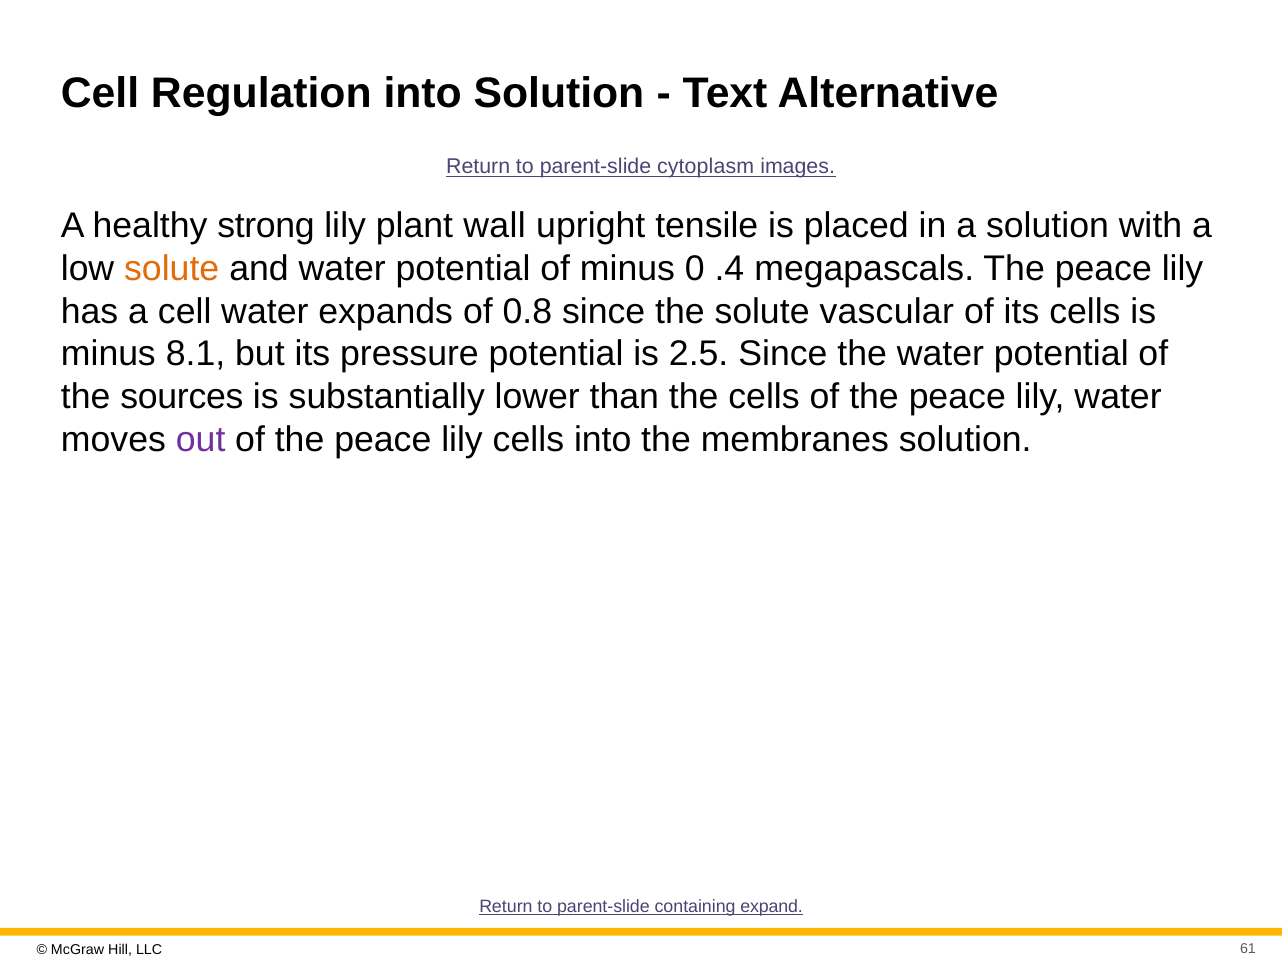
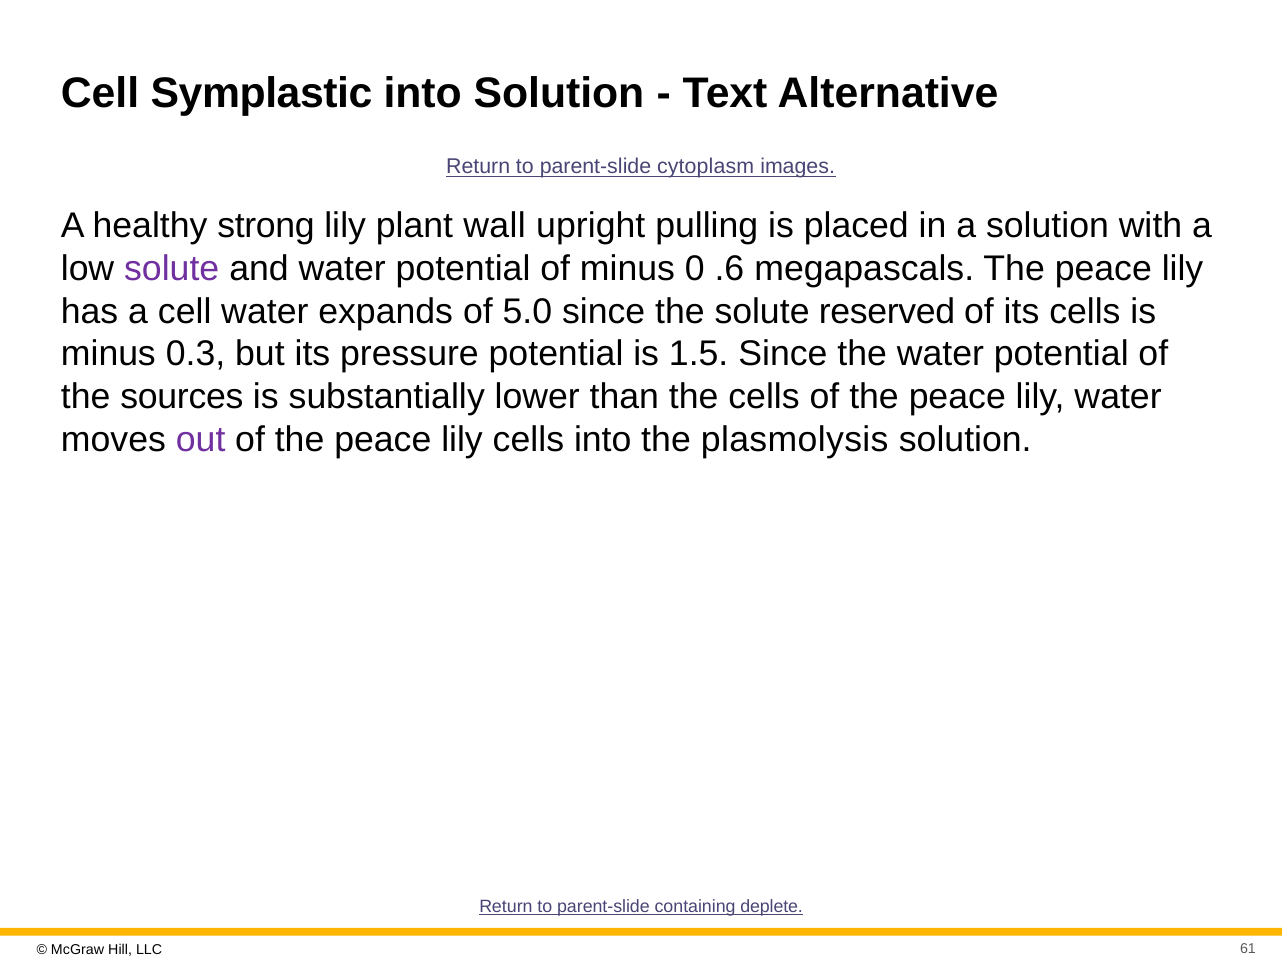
Regulation: Regulation -> Symplastic
tensile: tensile -> pulling
solute at (172, 269) colour: orange -> purple
.4: .4 -> .6
0.8: 0.8 -> 5.0
vascular: vascular -> reserved
8.1: 8.1 -> 0.3
2.5: 2.5 -> 1.5
membranes: membranes -> plasmolysis
expand: expand -> deplete
